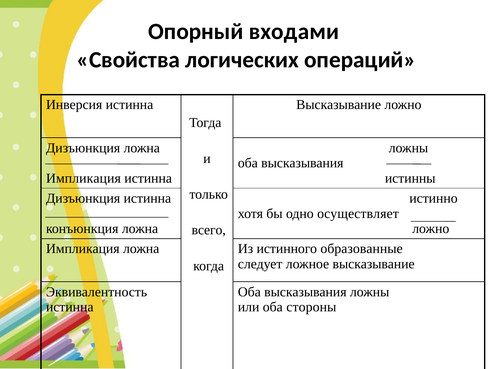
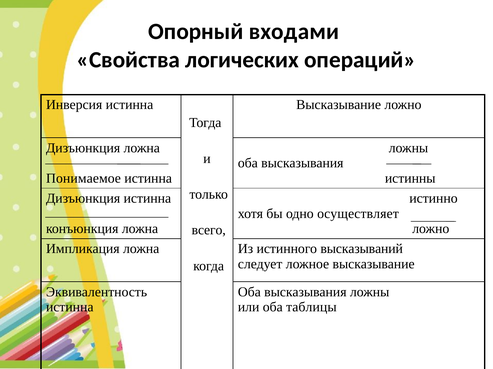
Импликация at (83, 179): Импликация -> Понимаемое
образованные: образованные -> высказываний
стороны: стороны -> таблицы
